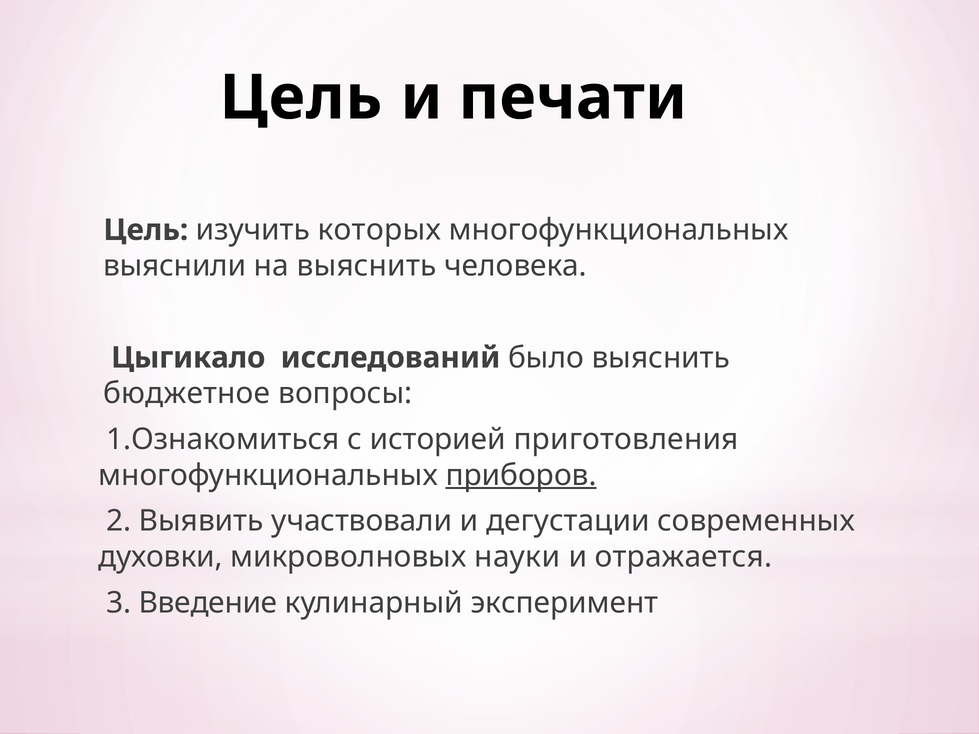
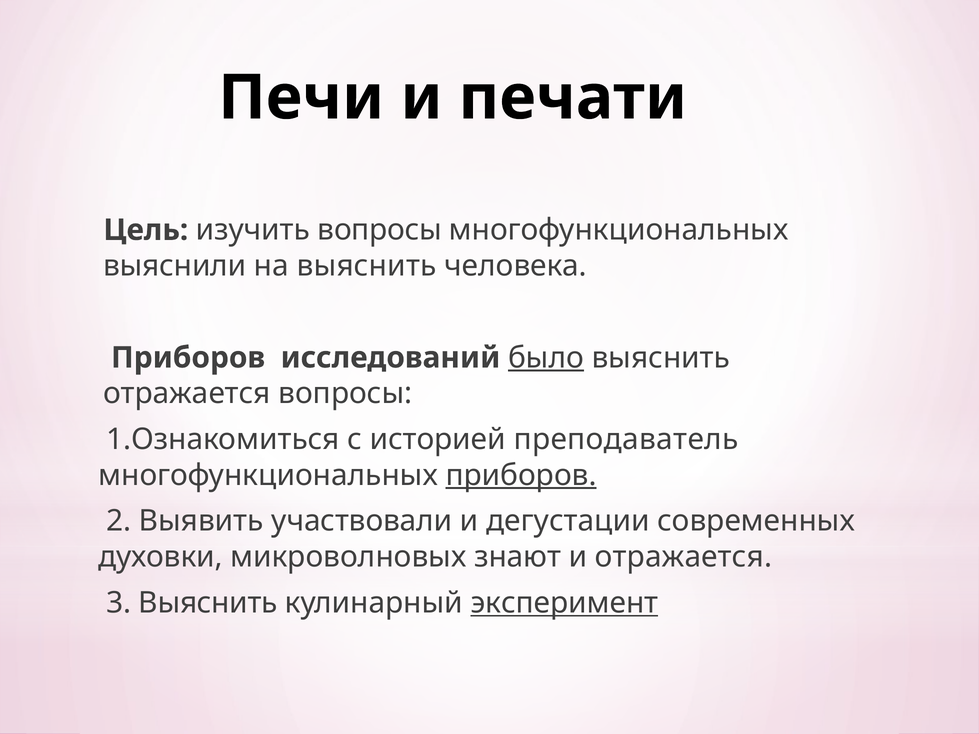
Цель at (301, 98): Цель -> Печи
изучить которых: которых -> вопросы
Цыгикало at (188, 358): Цыгикало -> Приборов
было underline: none -> present
бюджетное at (187, 394): бюджетное -> отражается
приготовления: приготовления -> преподаватель
науки: науки -> знают
3 Введение: Введение -> Выяснить
эксперимент underline: none -> present
